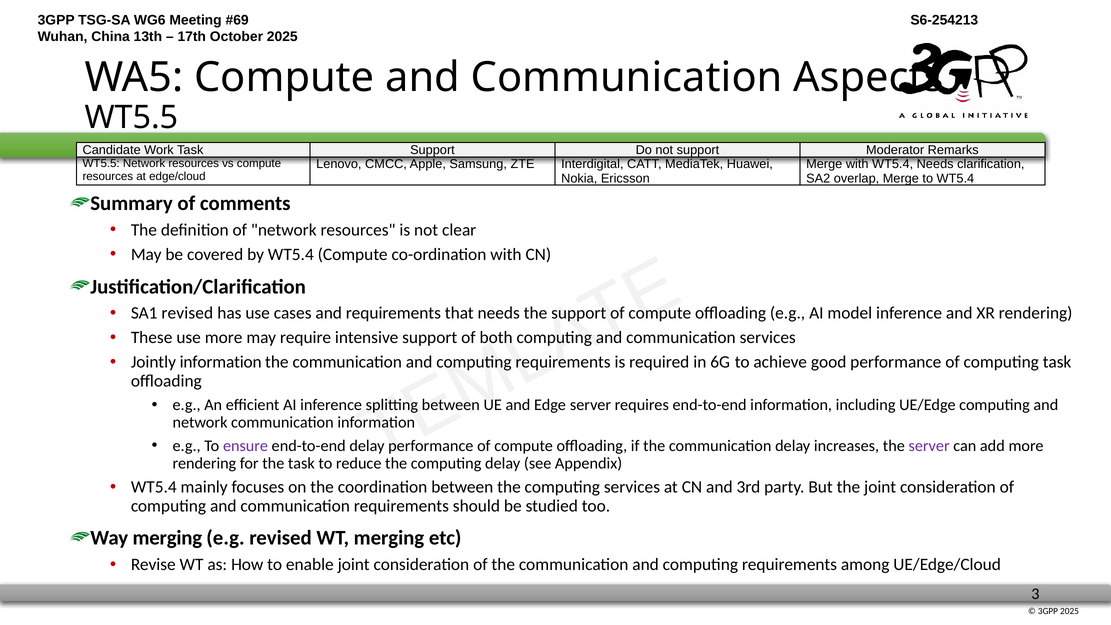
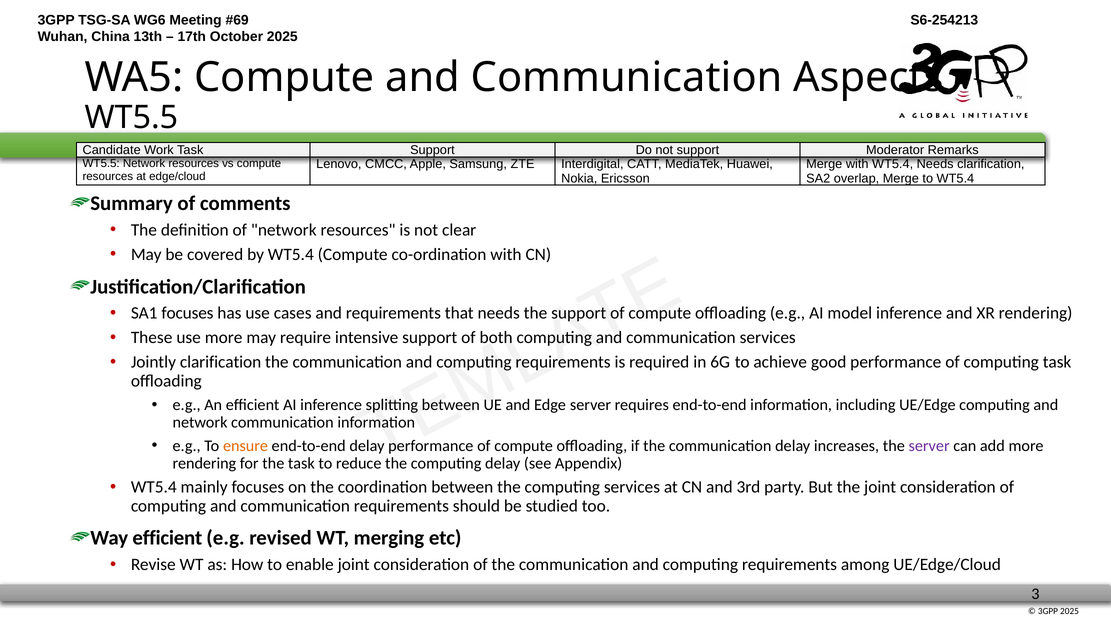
SA1 revised: revised -> focuses
Jointly information: information -> clarification
ensure colour: purple -> orange
Way merging: merging -> efficient
